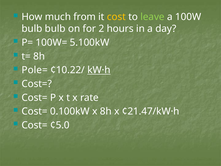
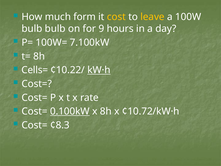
from: from -> form
leave colour: light green -> yellow
2: 2 -> 9
5.100kW: 5.100kW -> 7.100kW
Pole=: Pole= -> Cells=
0.100kW underline: none -> present
¢21.47/kW·h: ¢21.47/kW·h -> ¢10.72/kW·h
¢5.0: ¢5.0 -> ¢8.3
